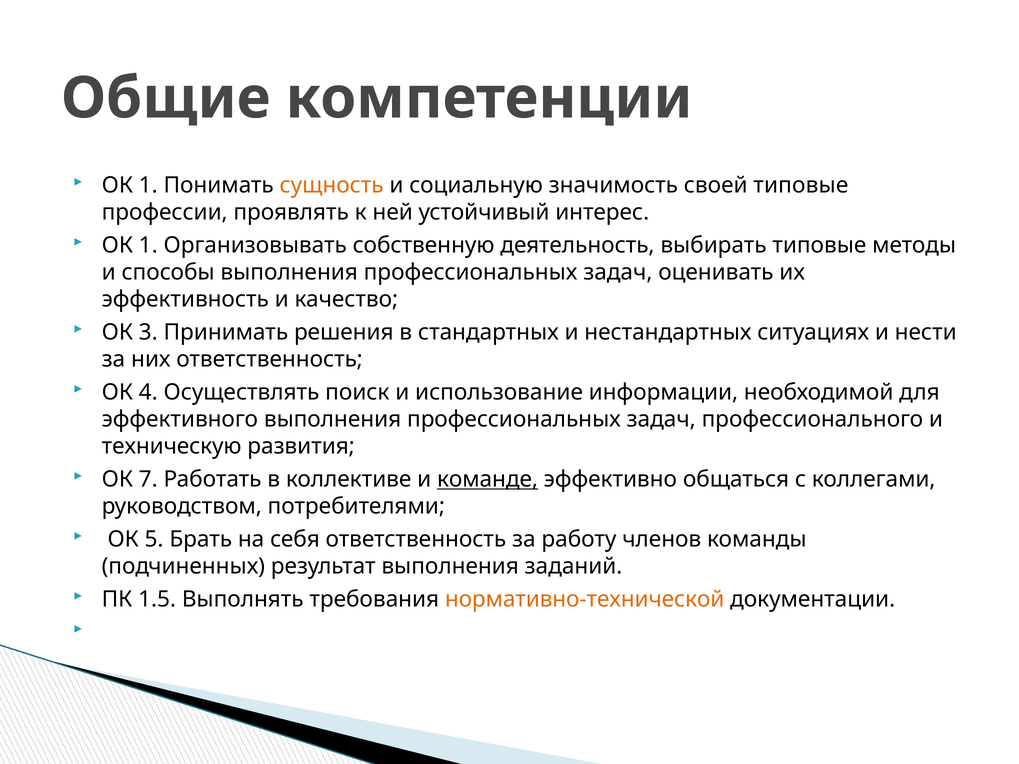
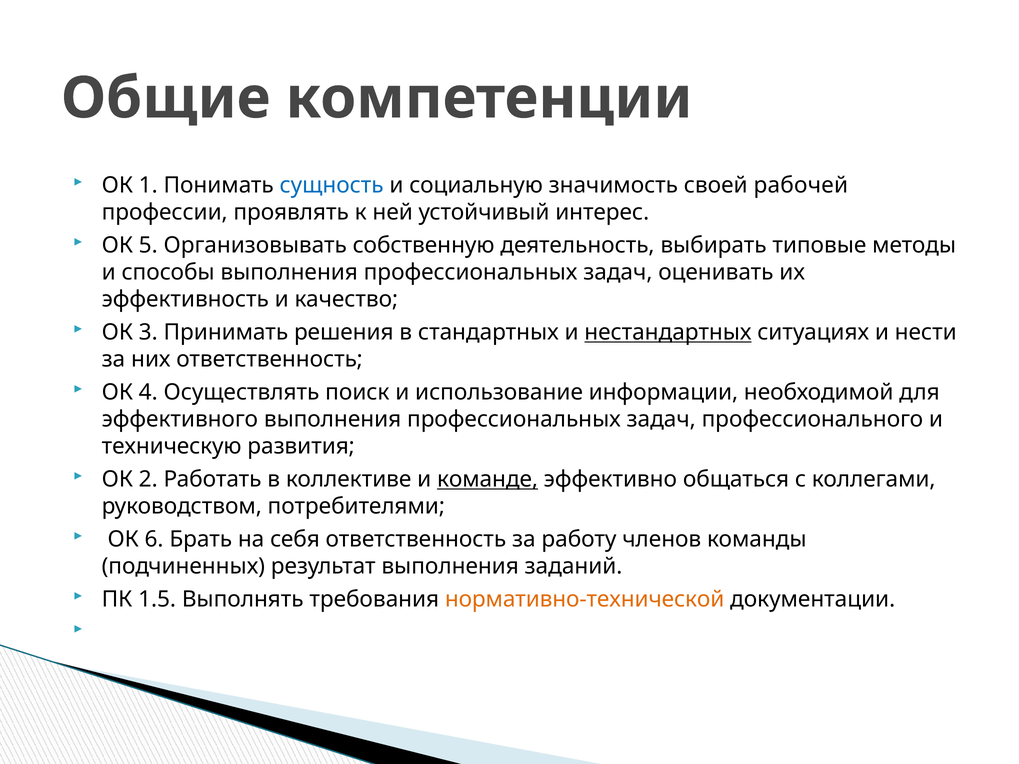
сущность colour: orange -> blue
своей типовые: типовые -> рабочей
1 at (148, 245): 1 -> 5
нестандартных underline: none -> present
7: 7 -> 2
5: 5 -> 6
